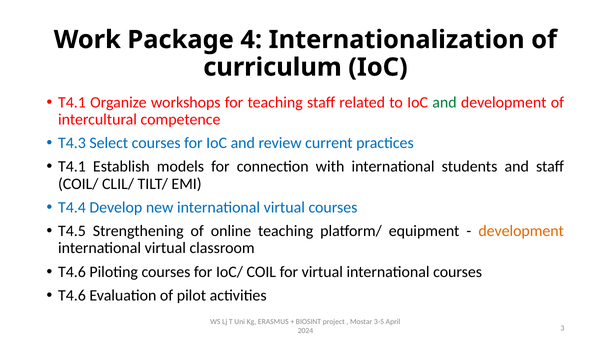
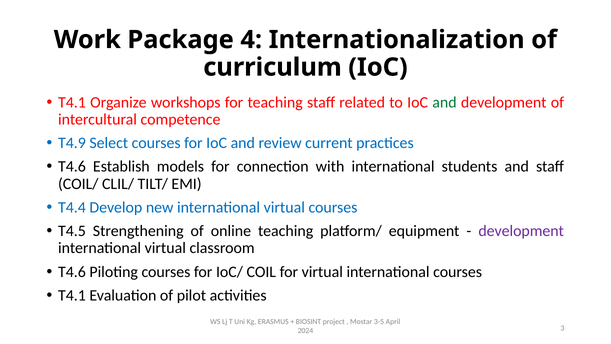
T4.3: T4.3 -> T4.9
T4.1 at (72, 167): T4.1 -> T4.6
development at (521, 231) colour: orange -> purple
T4.6 at (72, 295): T4.6 -> T4.1
